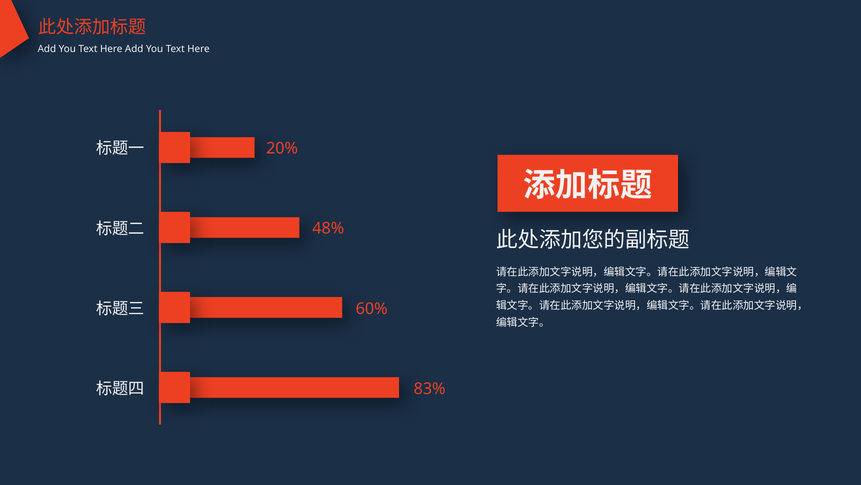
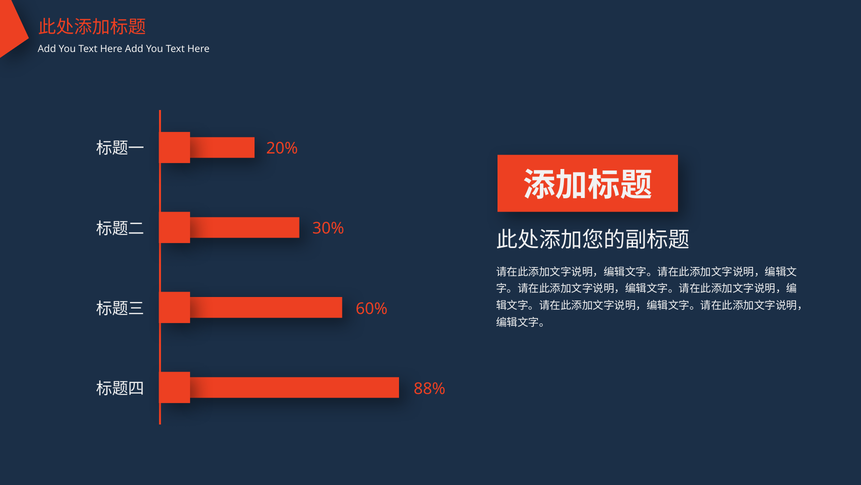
48%: 48% -> 30%
83%: 83% -> 88%
